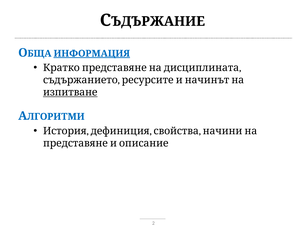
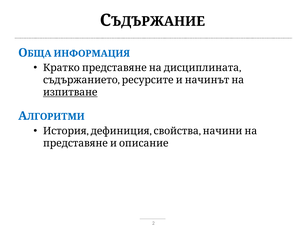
ИНФОРМАЦИЯ underline: present -> none
